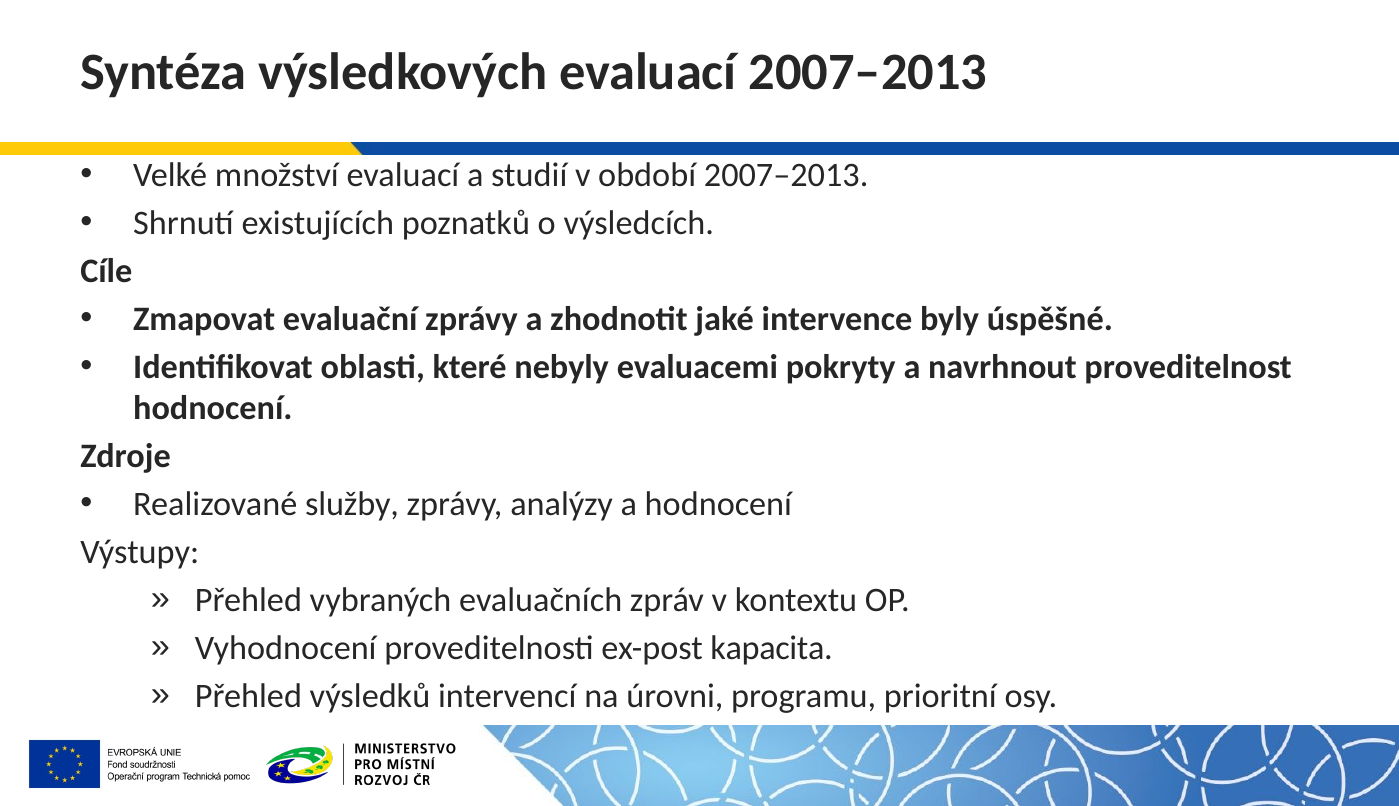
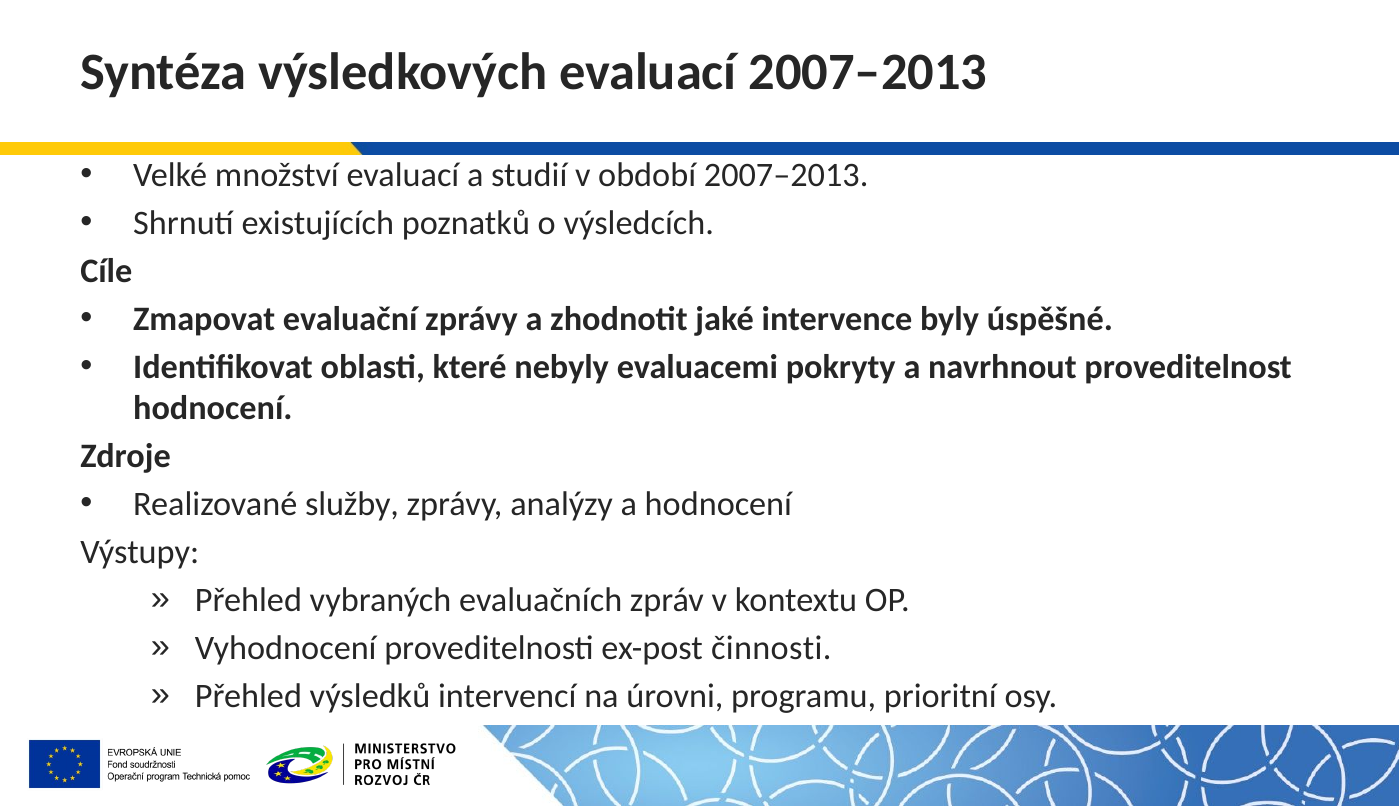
kapacita: kapacita -> činnosti
